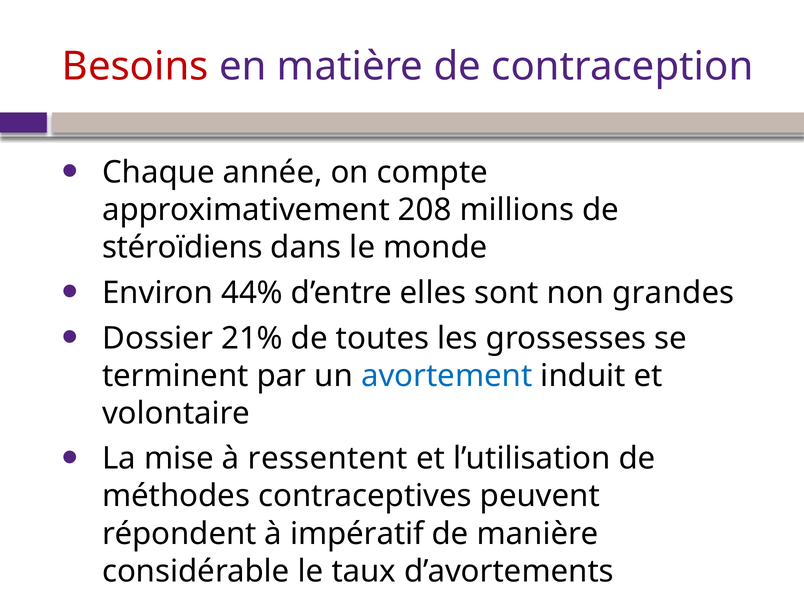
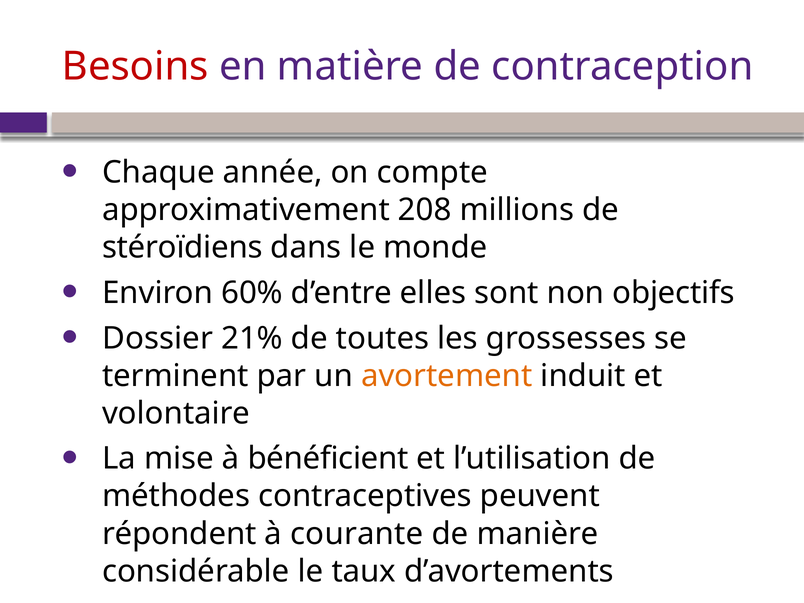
44%: 44% -> 60%
grandes: grandes -> objectifs
avortement colour: blue -> orange
ressentent: ressentent -> bénéficient
impératif: impératif -> courante
